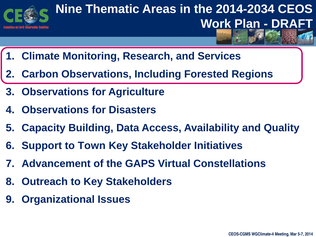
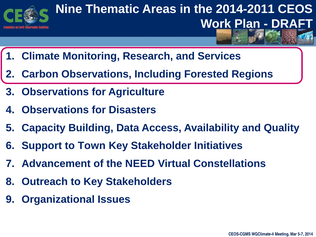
2014-2034: 2014-2034 -> 2014-2011
GAPS: GAPS -> NEED
